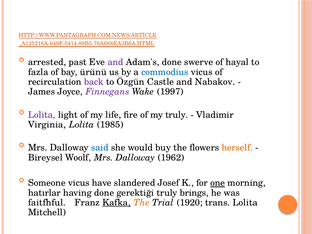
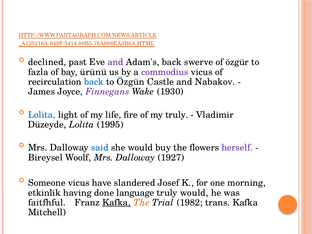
arrested: arrested -> declined
Adam's done: done -> back
hayal: hayal -> özgür
commodius colour: blue -> purple
back at (94, 82) colour: purple -> blue
1997: 1997 -> 1930
Lolita at (42, 115) colour: purple -> blue
Virginia: Virginia -> Düzeyde
1985: 1985 -> 1995
herself colour: orange -> purple
1962: 1962 -> 1927
one underline: present -> none
hatırlar: hatırlar -> etkinlik
gerektiği: gerektiği -> language
truly brings: brings -> would
1920: 1920 -> 1982
trans Lolita: Lolita -> Kafka
